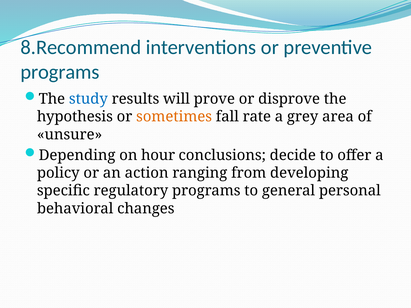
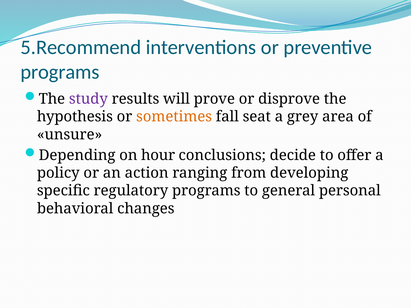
8.Recommend: 8.Recommend -> 5.Recommend
study colour: blue -> purple
rate: rate -> seat
